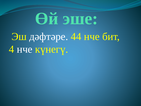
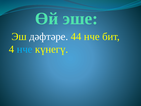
нче at (25, 49) colour: white -> light blue
